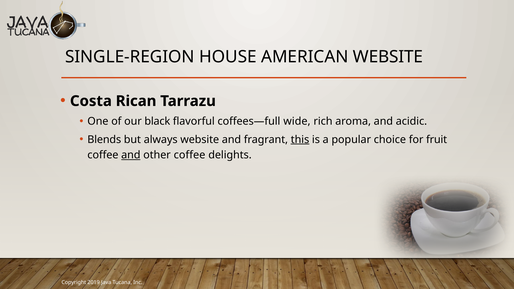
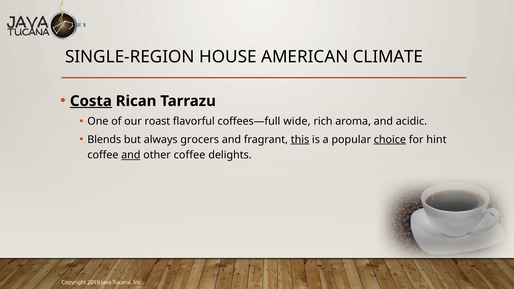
AMERICAN WEBSITE: WEBSITE -> CLIMATE
Costa underline: none -> present
black: black -> roast
always website: website -> grocers
choice underline: none -> present
fruit: fruit -> hint
